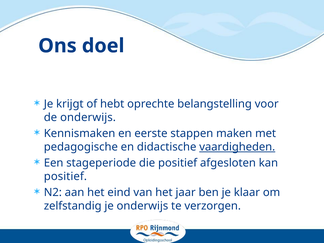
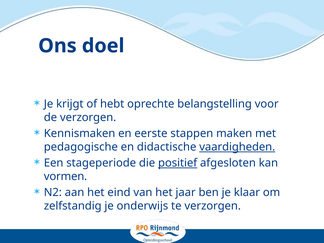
de onderwijs: onderwijs -> verzorgen
positief at (178, 163) underline: none -> present
positief at (65, 176): positief -> vormen
